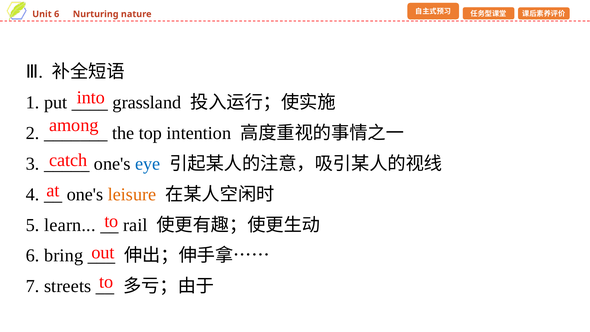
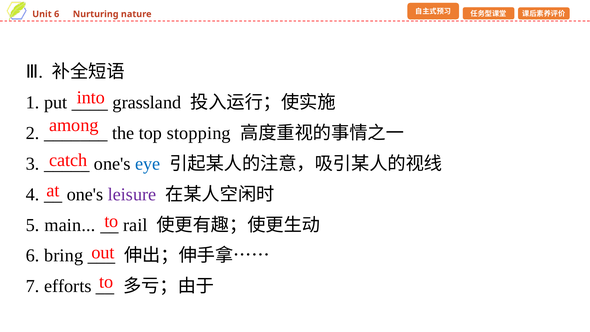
intention: intention -> stopping
leisure colour: orange -> purple
learn: learn -> main
streets: streets -> efforts
